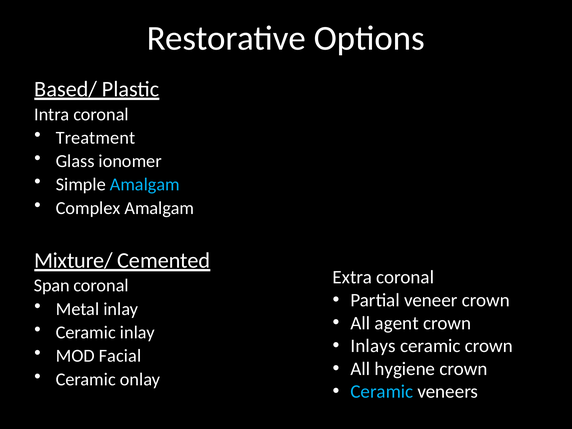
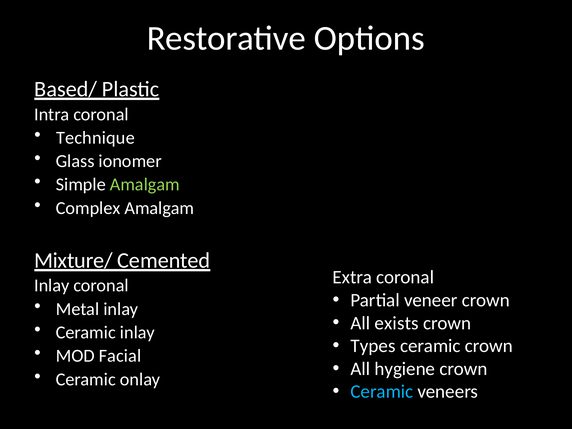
Treatment: Treatment -> Technique
Amalgam at (145, 185) colour: light blue -> light green
Span at (52, 286): Span -> Inlay
agent: agent -> exists
Inlays: Inlays -> Types
